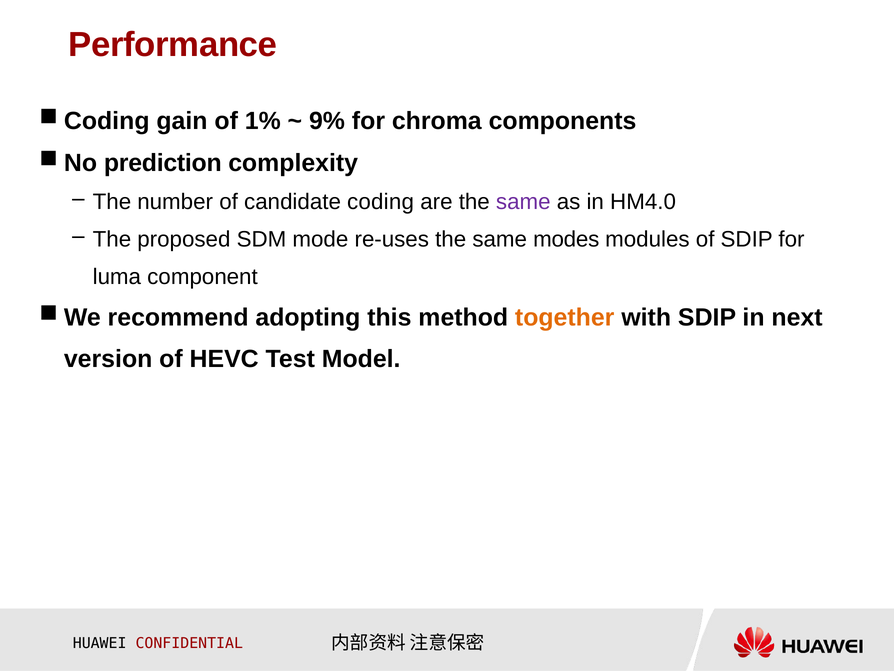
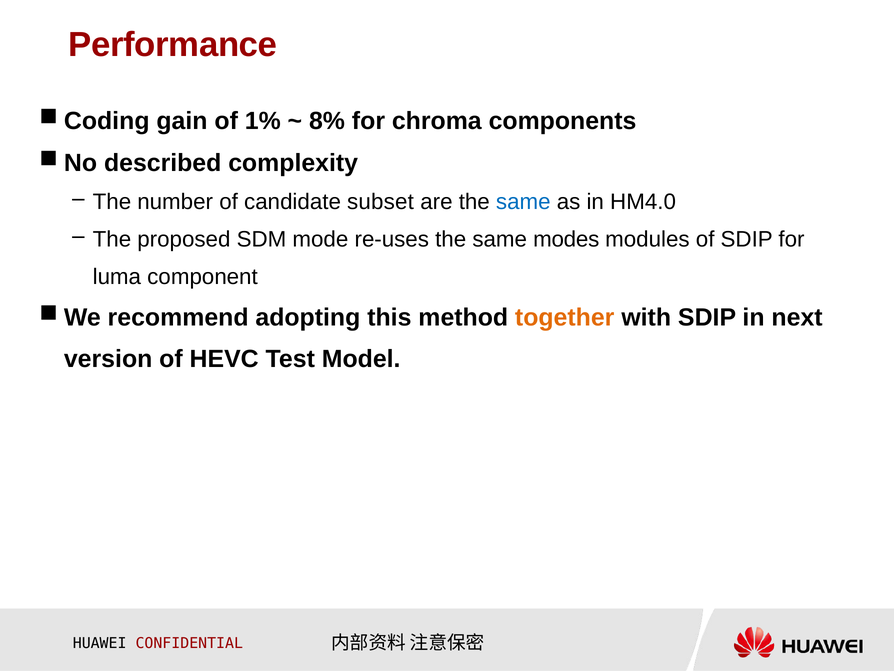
9%: 9% -> 8%
prediction: prediction -> described
coding: coding -> subset
same at (523, 202) colour: purple -> blue
